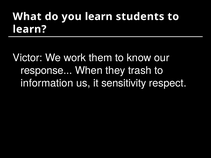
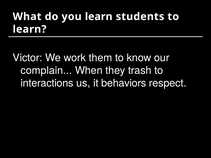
response: response -> complain
information: information -> interactions
sensitivity: sensitivity -> behaviors
